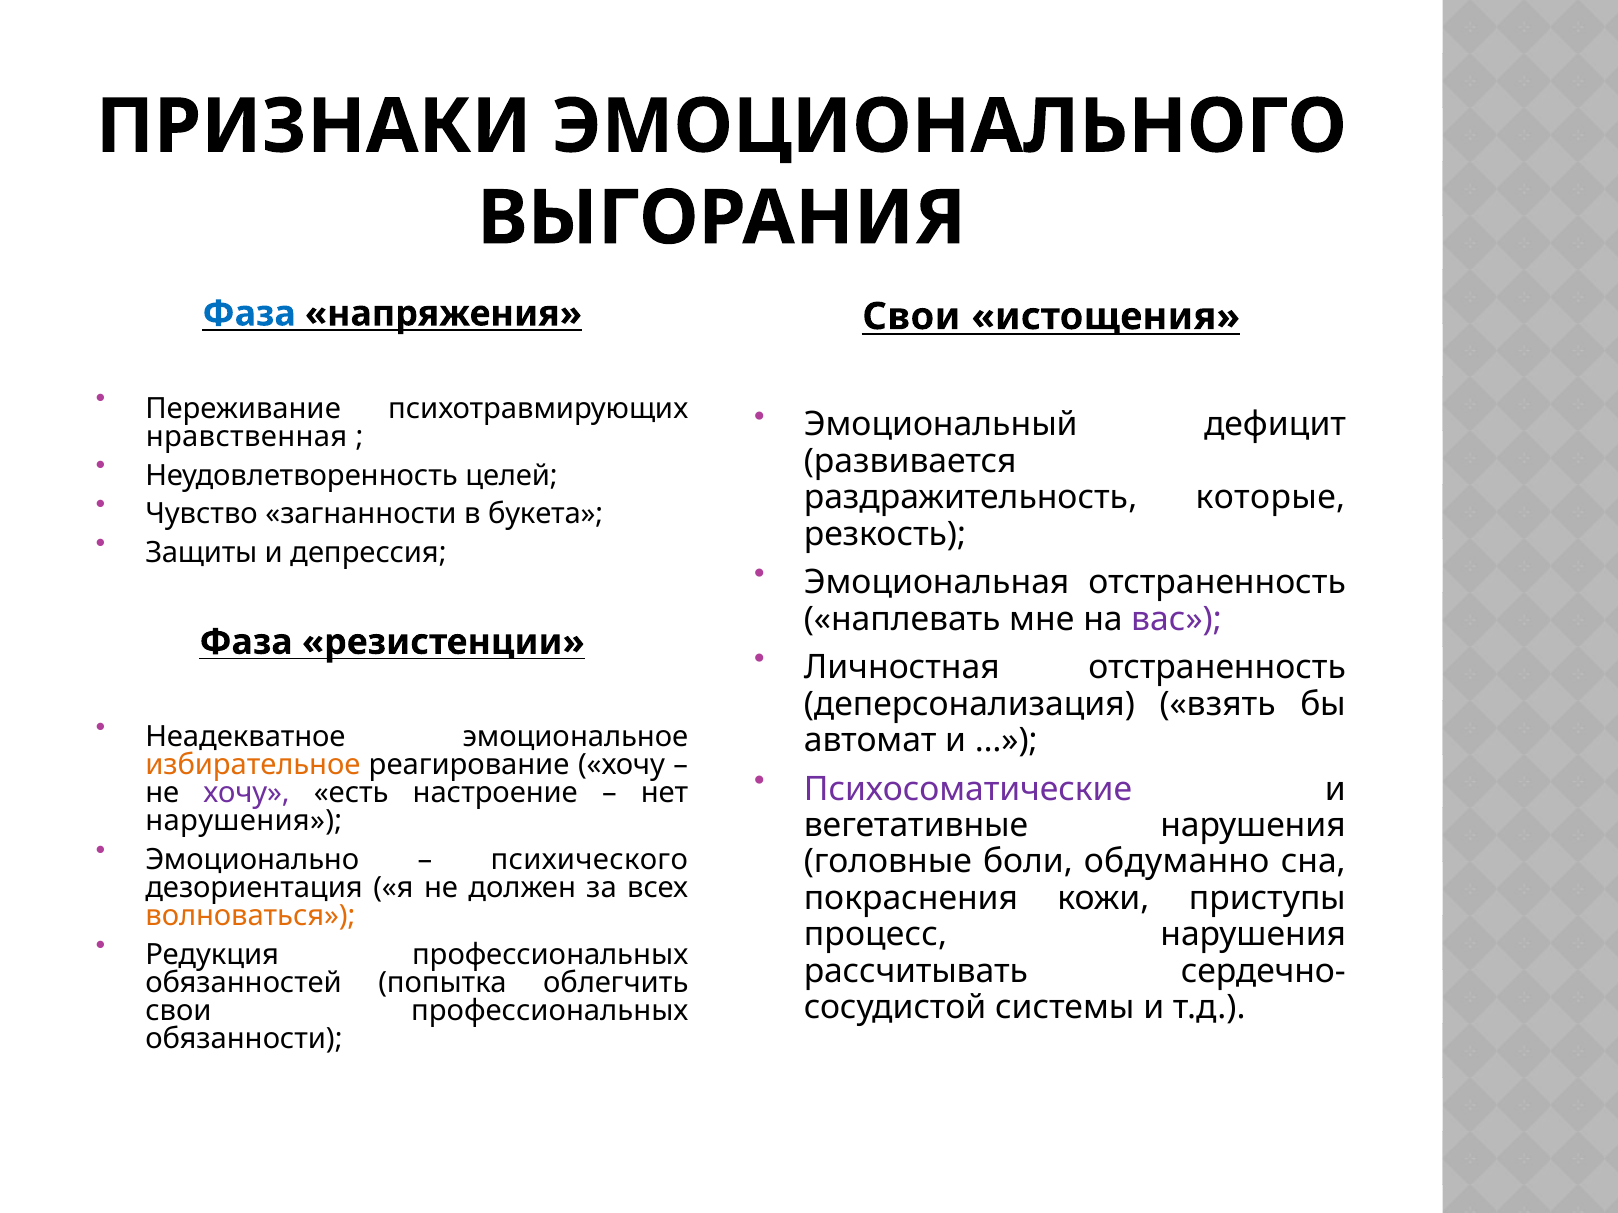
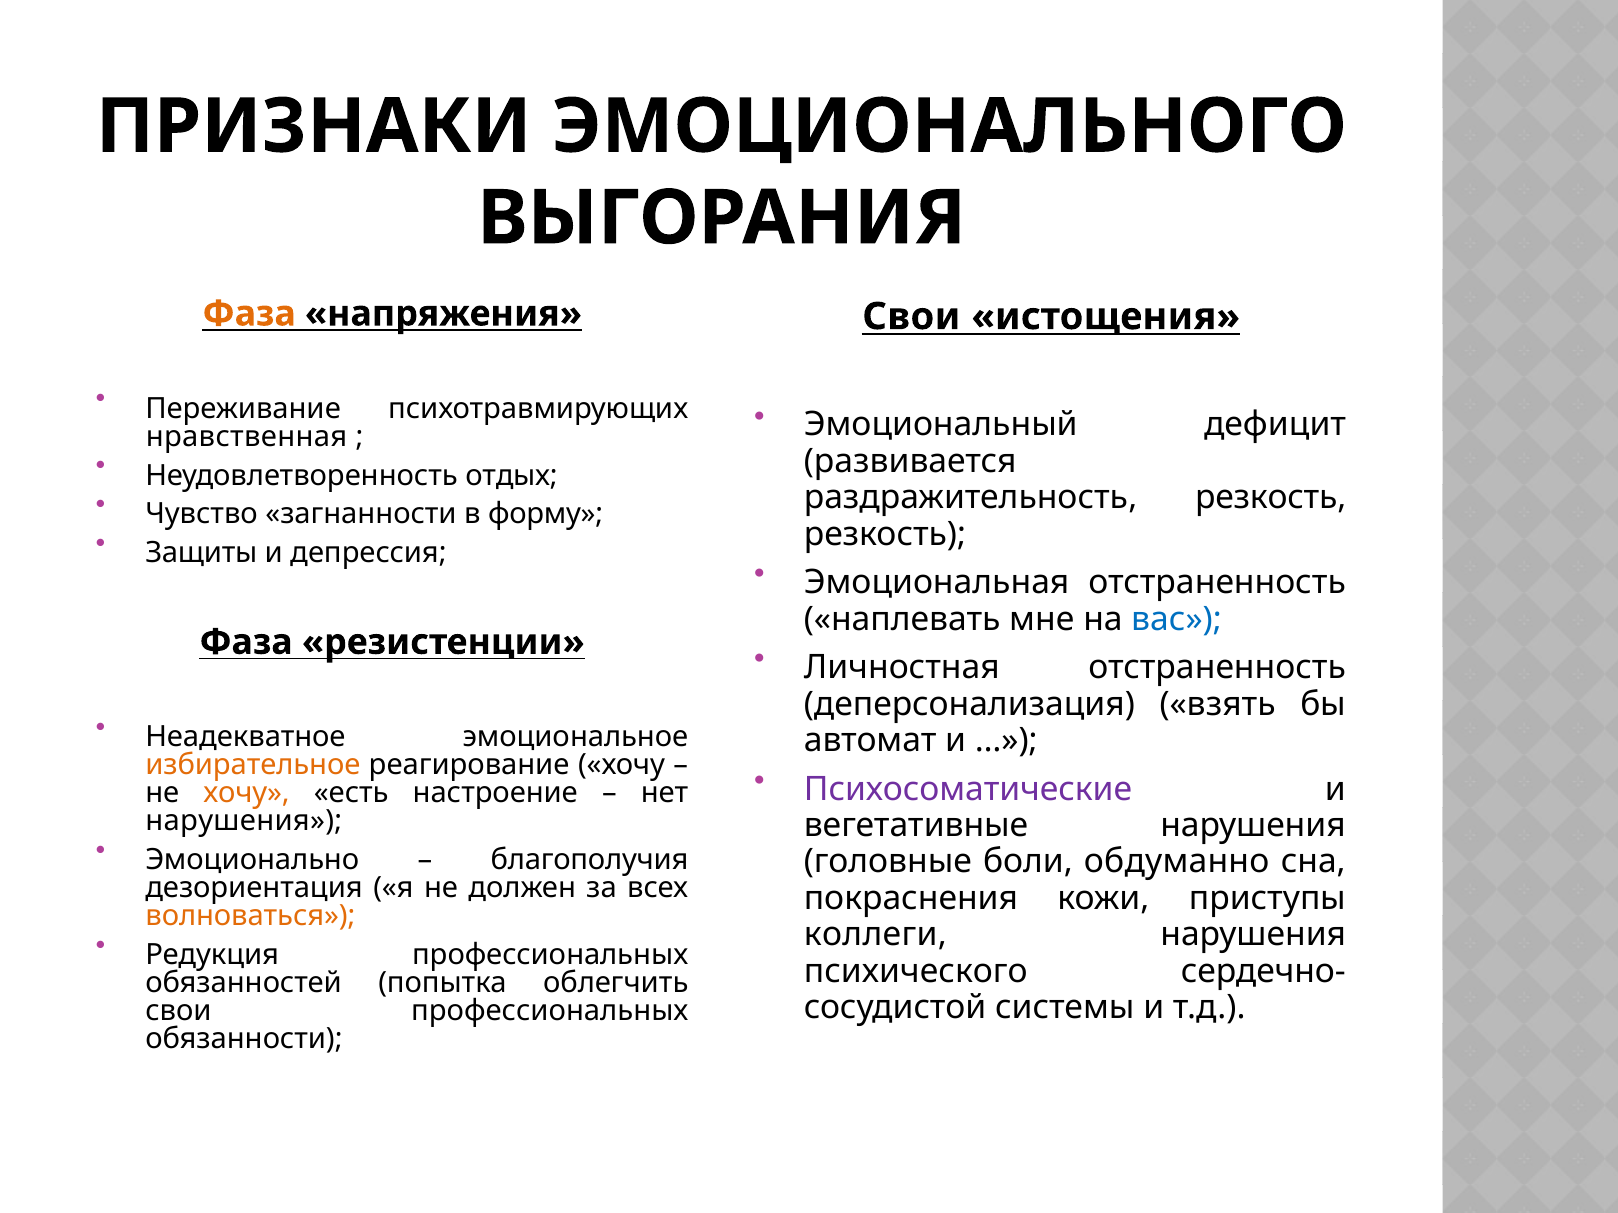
Фаза at (249, 314) colour: blue -> orange
целей: целей -> отдых
раздражительность которые: которые -> резкость
букета: букета -> форму
вас colour: purple -> blue
хочу at (247, 793) colour: purple -> orange
психического: психического -> благополучия
процесс: процесс -> коллеги
рассчитывать: рассчитывать -> психического
